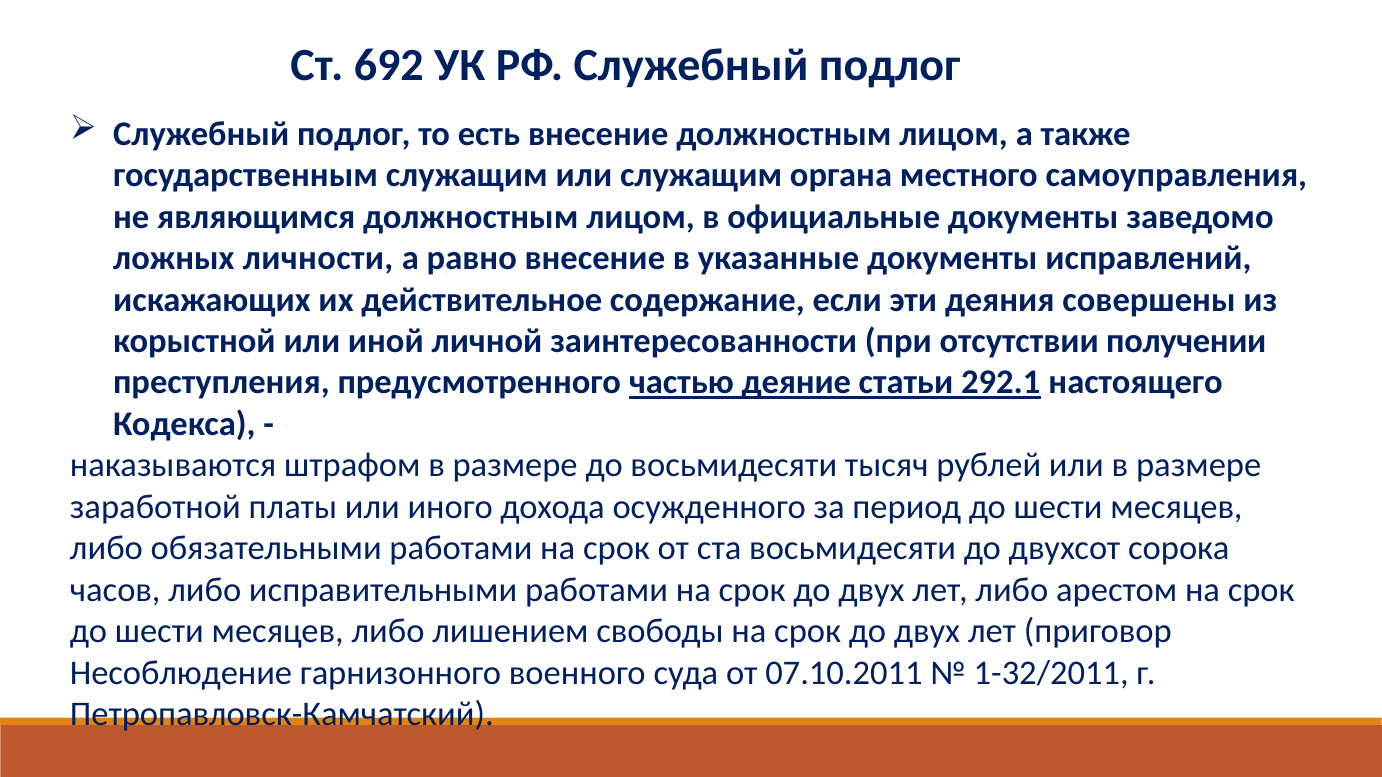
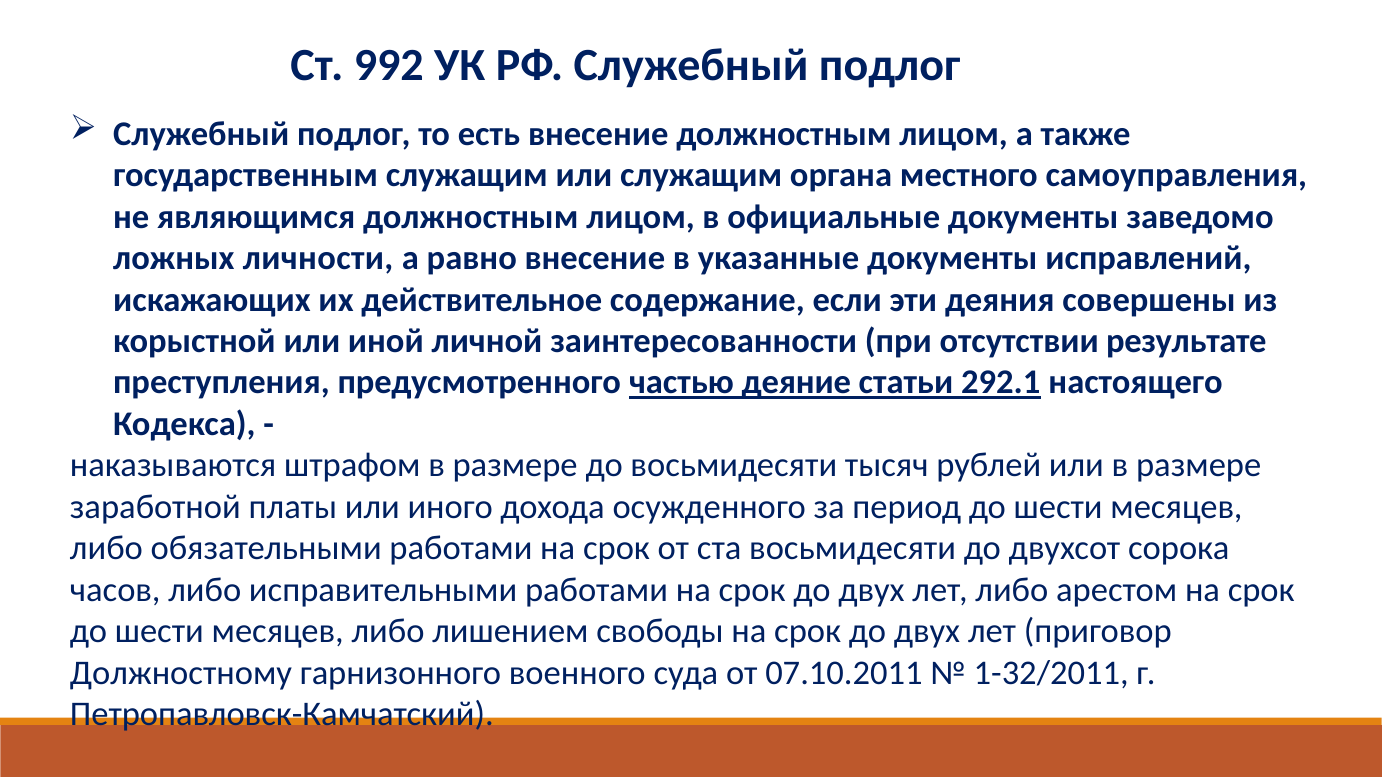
692: 692 -> 992
получении: получении -> результате
Несоблюдение: Несоблюдение -> Должностному
